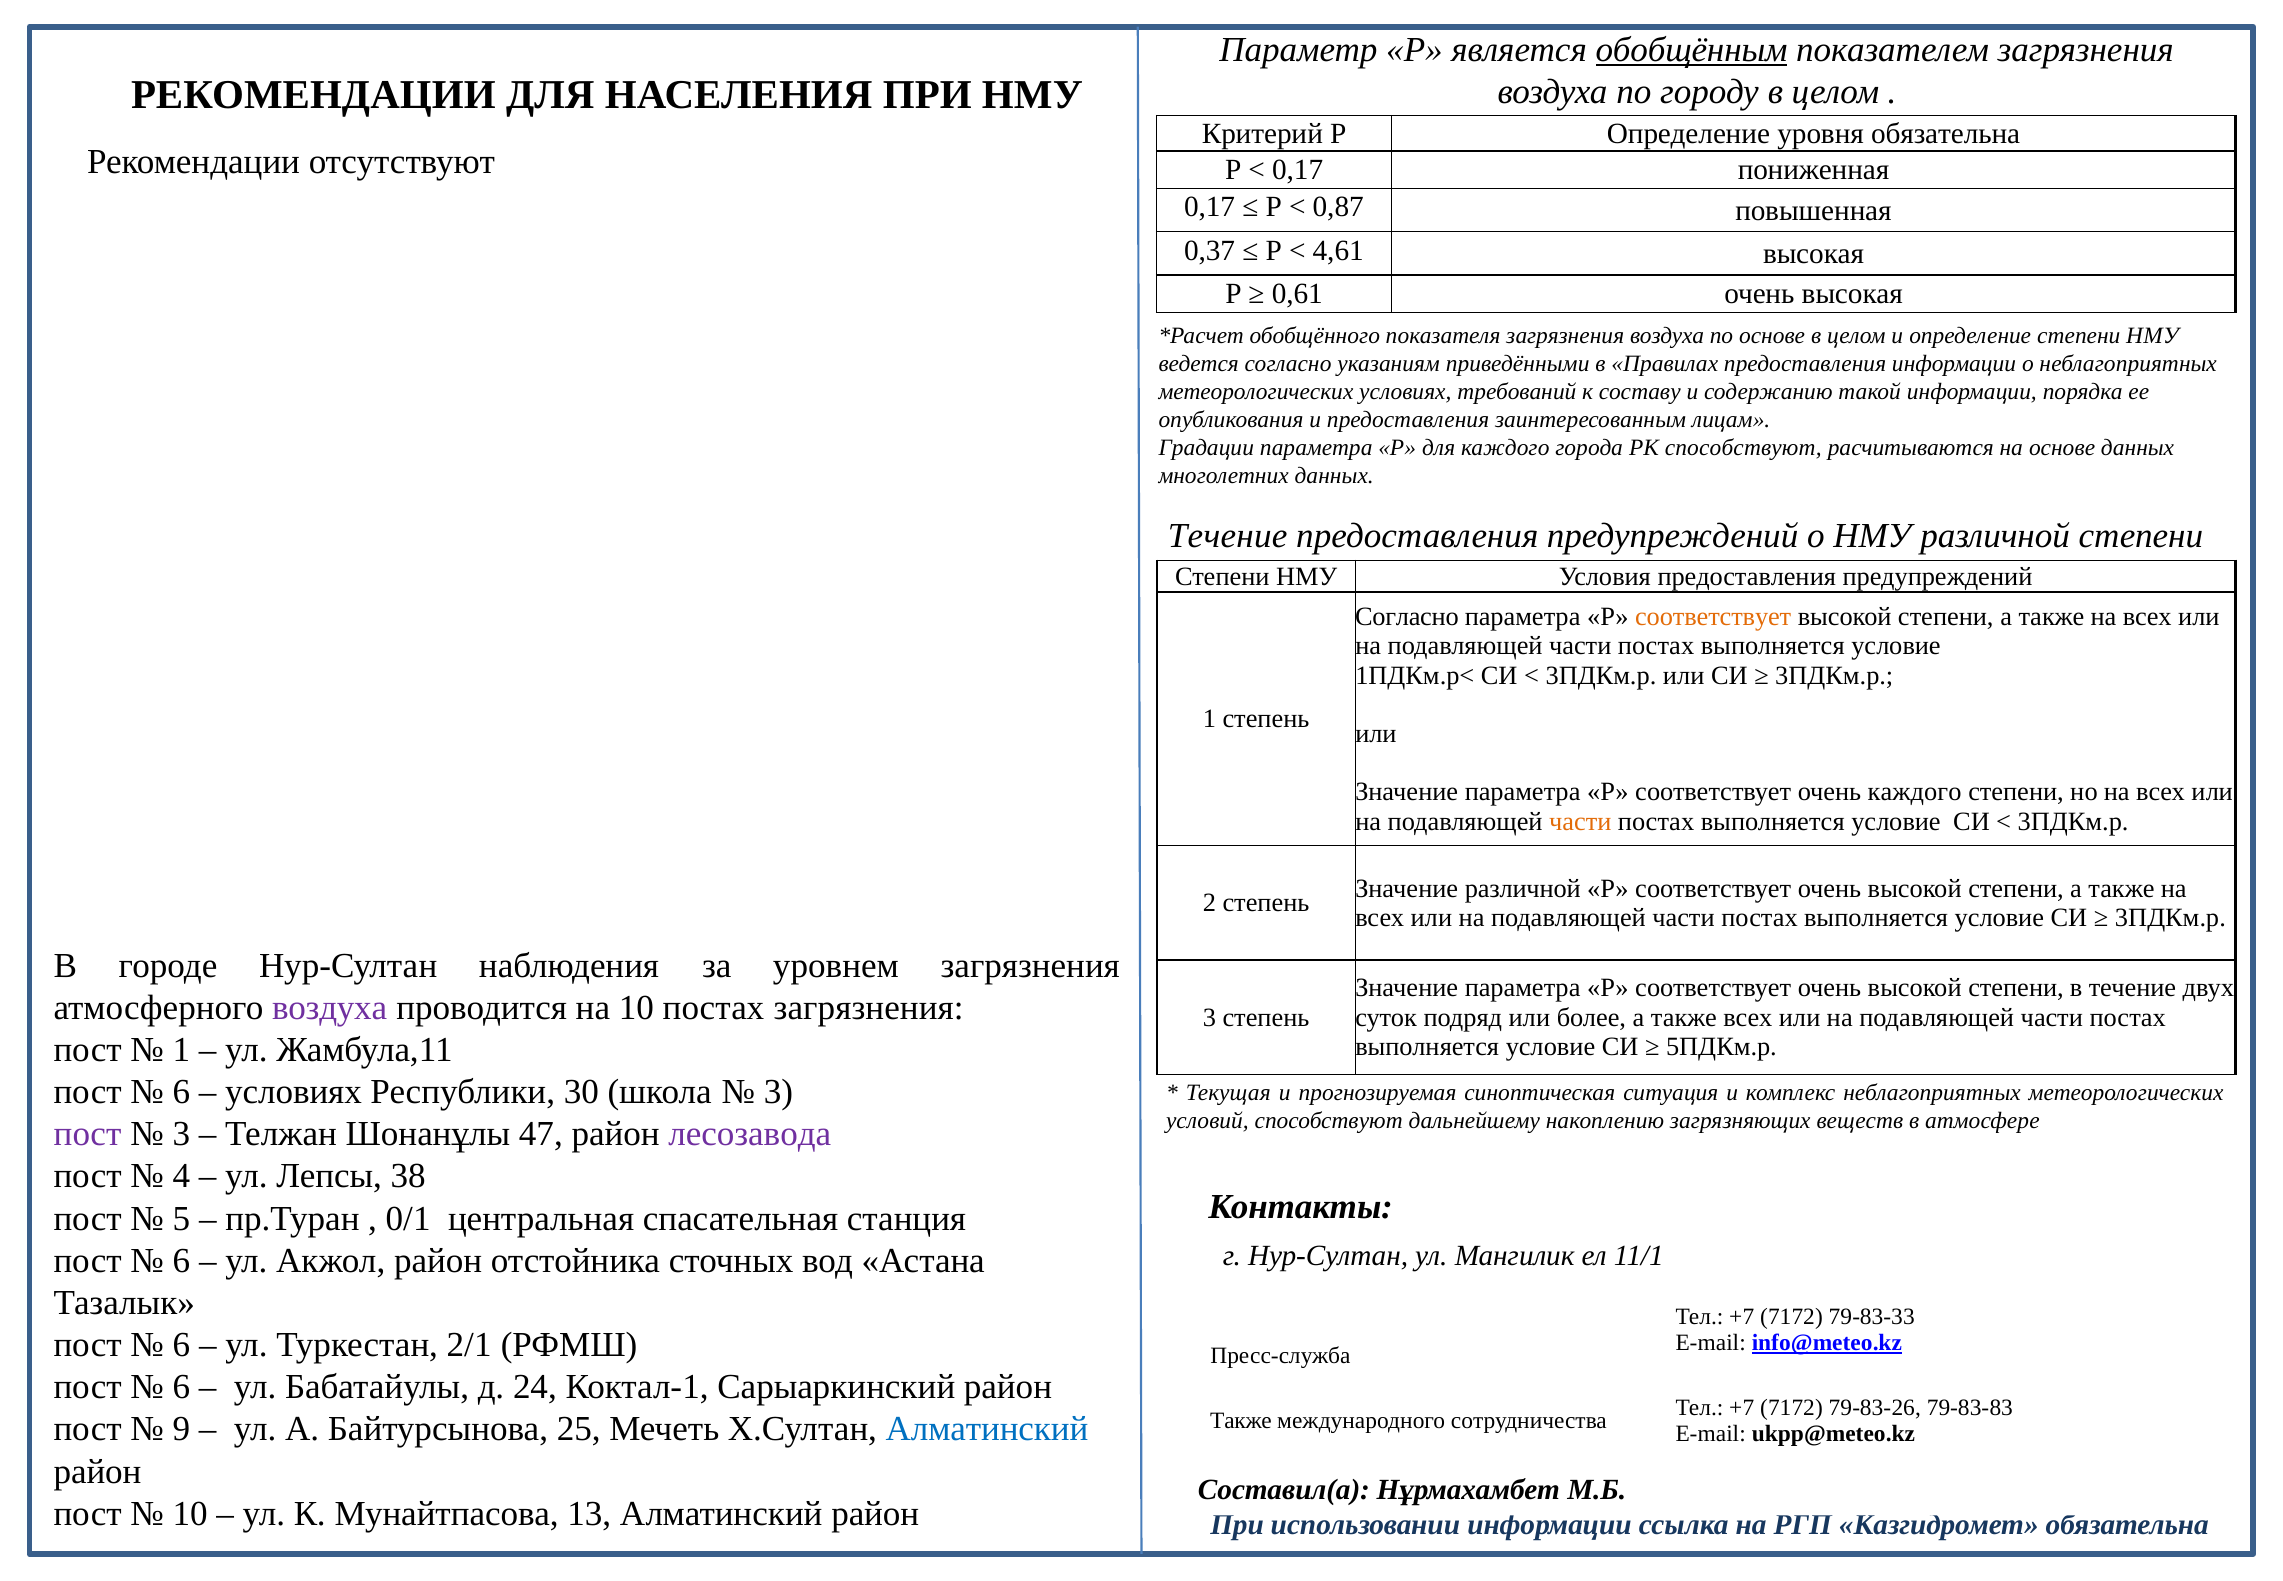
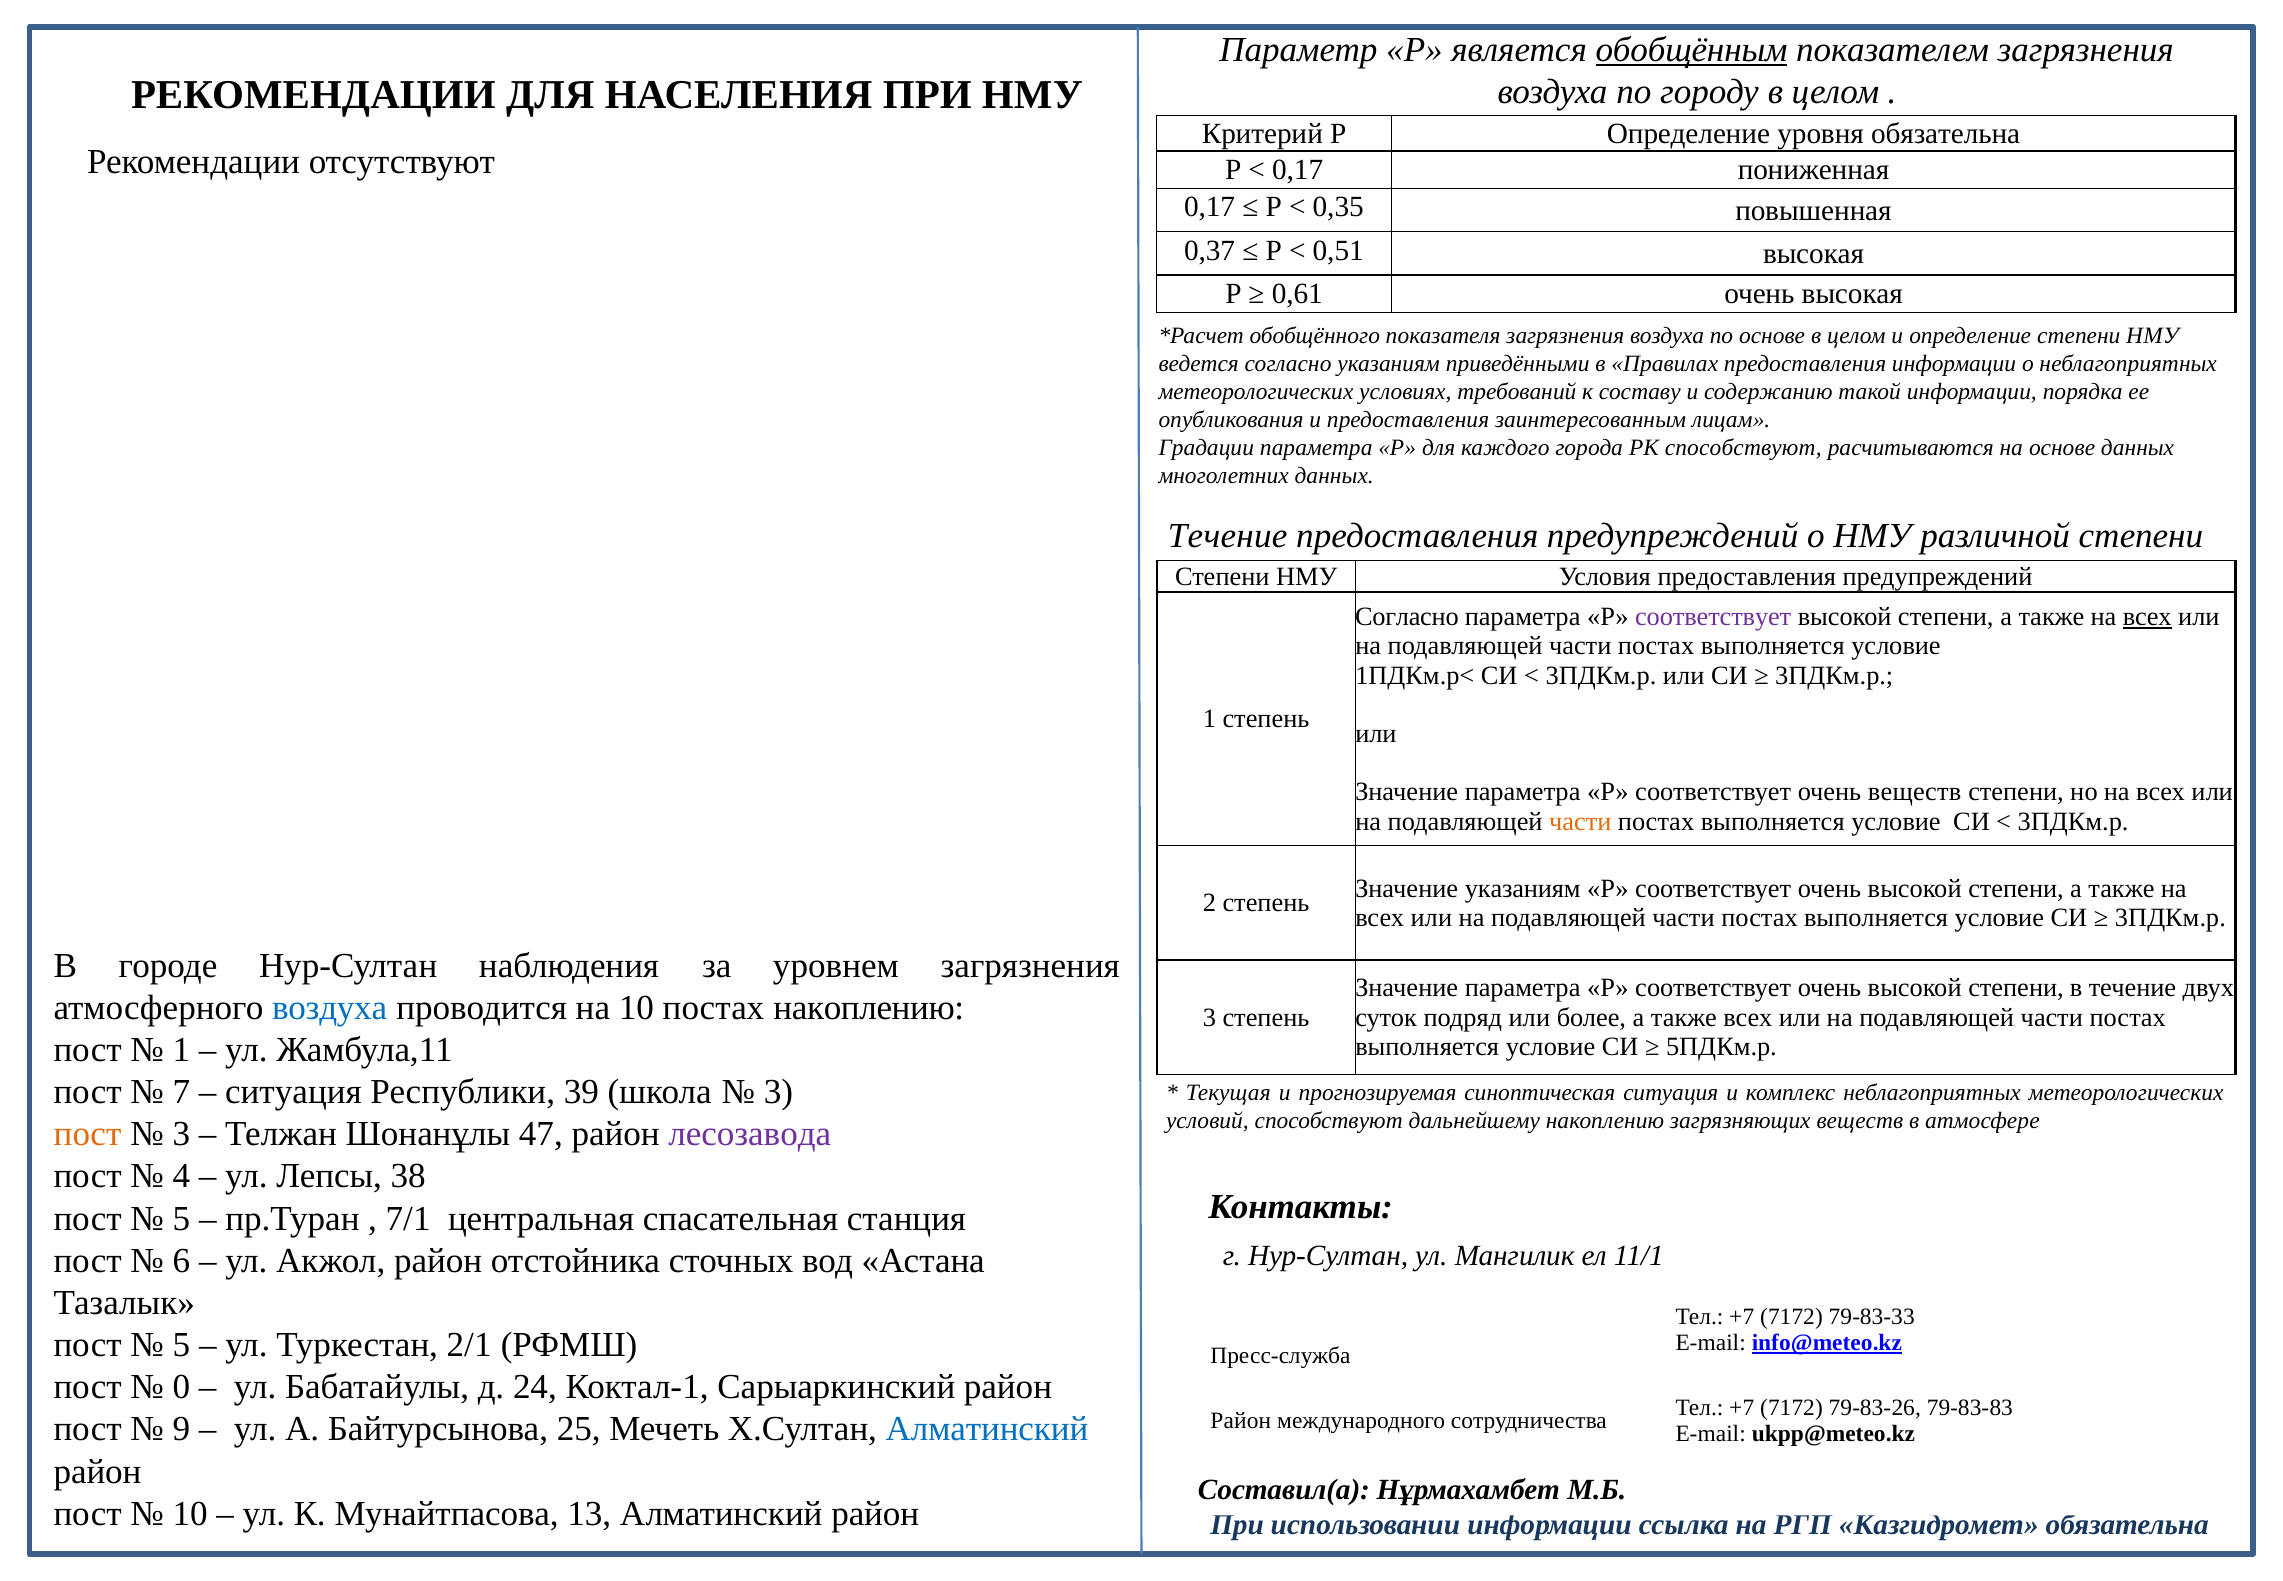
0,87: 0,87 -> 0,35
4,61: 4,61 -> 0,51
соответствует at (1713, 617) colour: orange -> purple
всех at (2147, 617) underline: none -> present
очень каждого: каждого -> веществ
Значение различной: различной -> указаниям
воздуха at (330, 1007) colour: purple -> blue
постах загрязнения: загрязнения -> накоплению
6 at (181, 1092): 6 -> 7
условиях at (293, 1092): условиях -> ситуация
30: 30 -> 39
пост at (88, 1134) colour: purple -> orange
0/1: 0/1 -> 7/1
6 at (182, 1345): 6 -> 5
6 at (181, 1387): 6 -> 0
Также at (1241, 1421): Также -> Район
